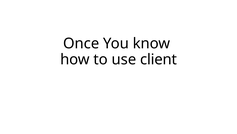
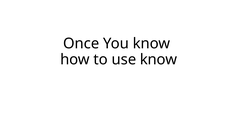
use client: client -> know
